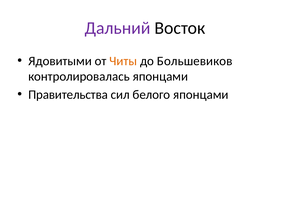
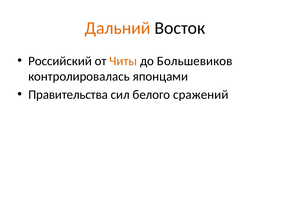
Дальний colour: purple -> orange
Ядовитыми: Ядовитыми -> Российский
белого японцами: японцами -> сражений
